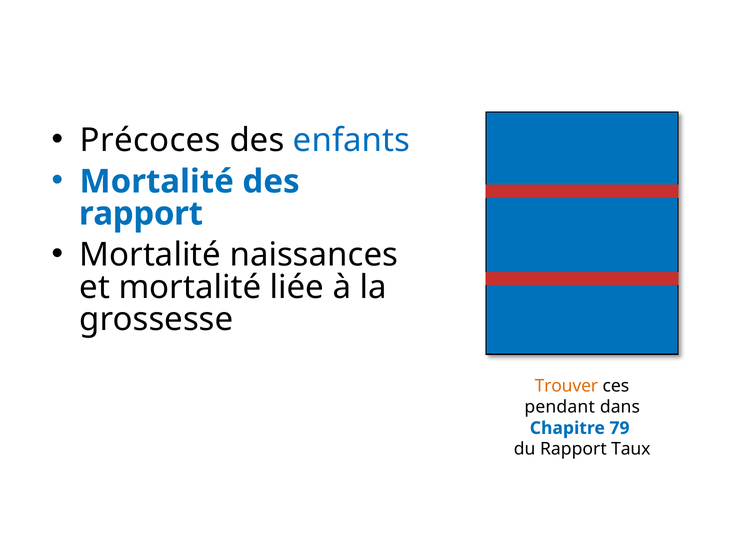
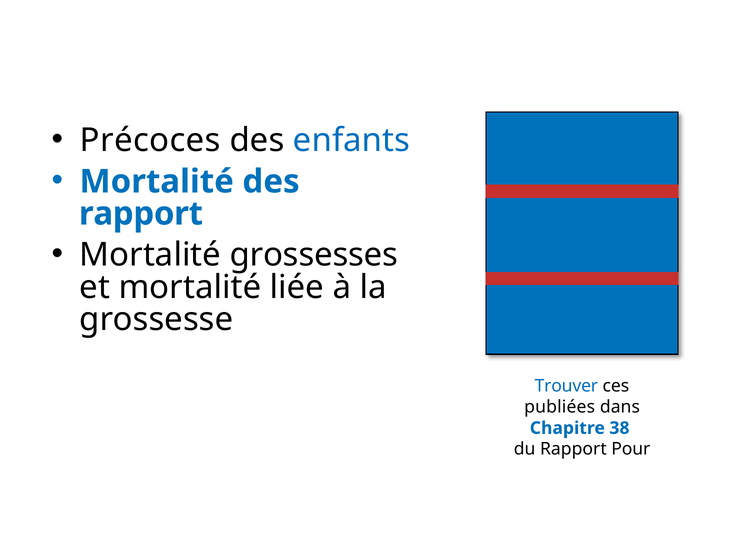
naissances: naissances -> grossesses
Trouver colour: orange -> blue
pendant: pendant -> publiées
79: 79 -> 38
Taux: Taux -> Pour
